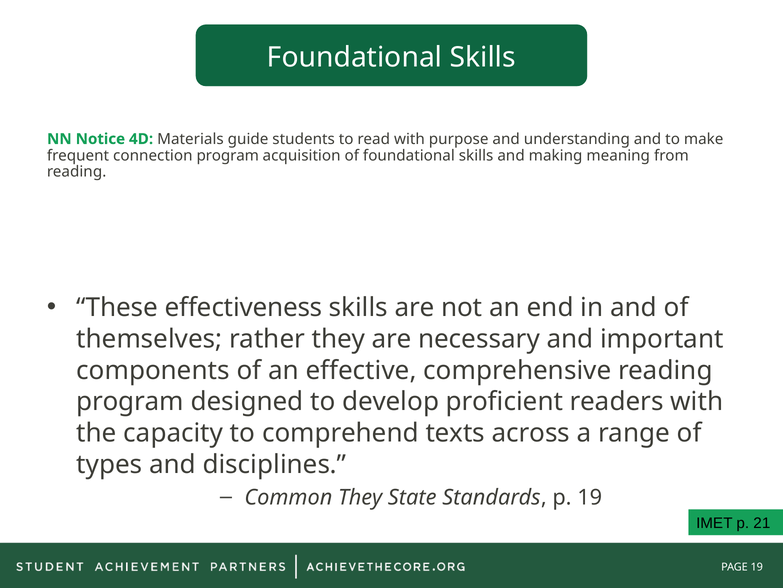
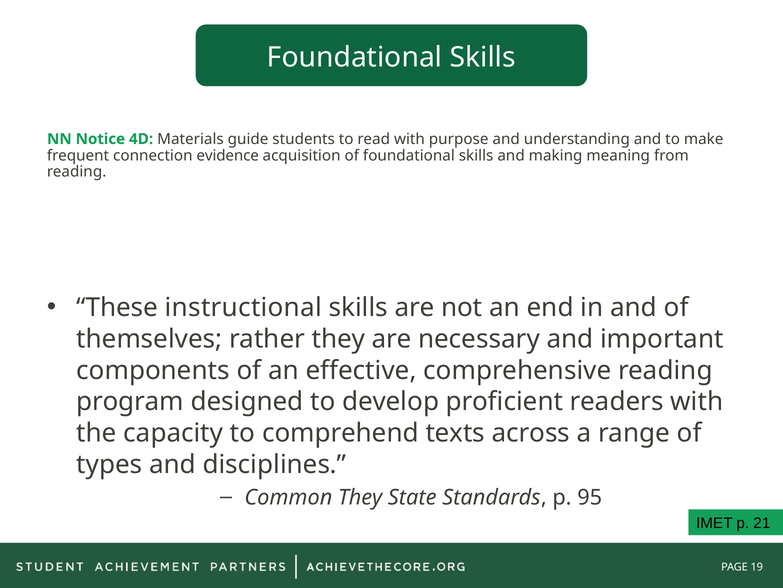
connection program: program -> evidence
effectiveness: effectiveness -> instructional
p 19: 19 -> 95
